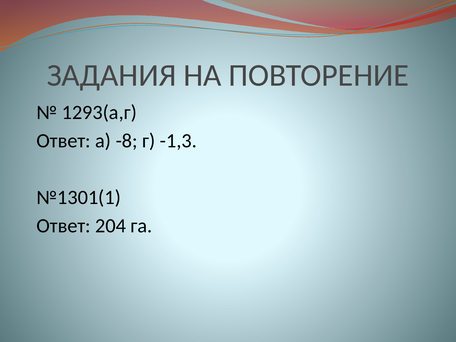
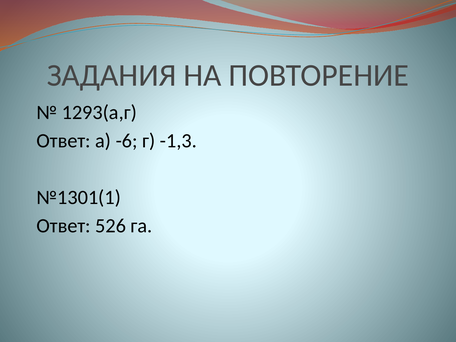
-8: -8 -> -6
204: 204 -> 526
